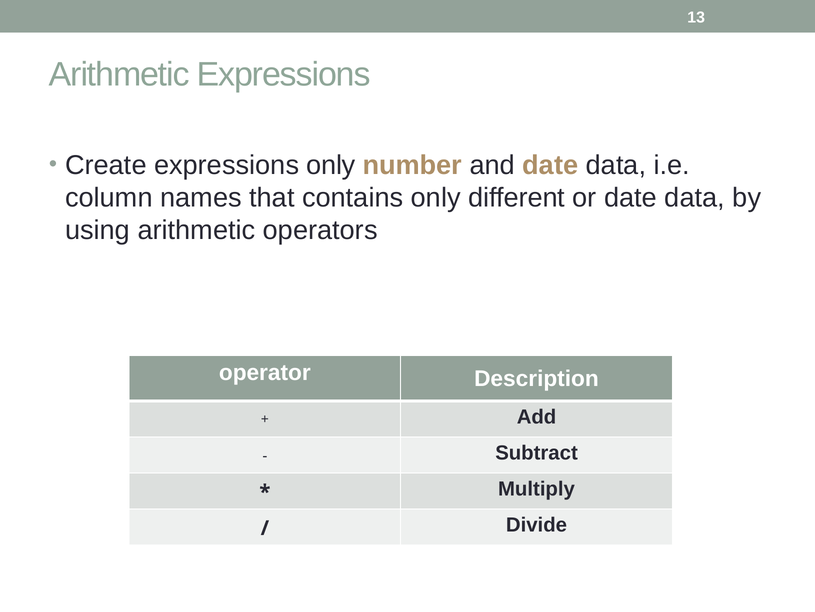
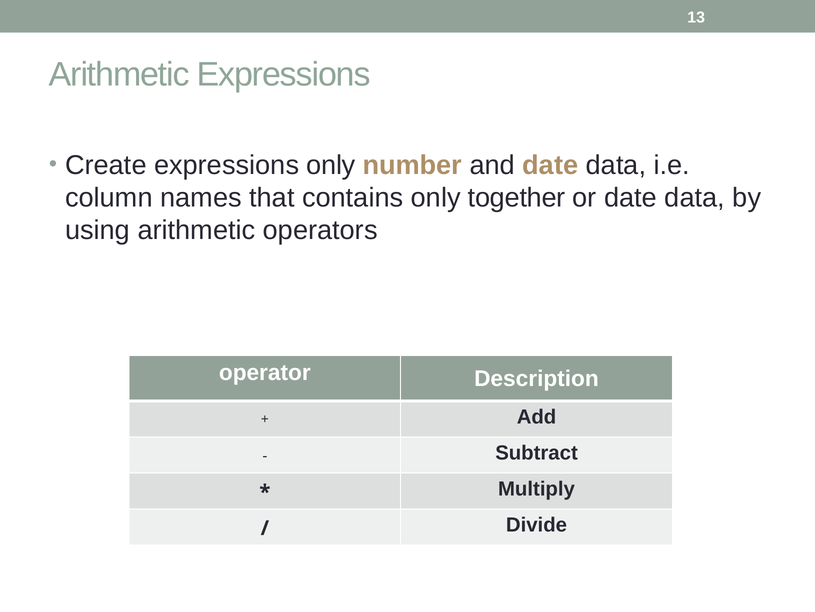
different: different -> together
